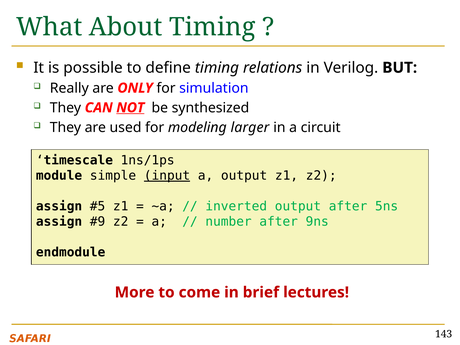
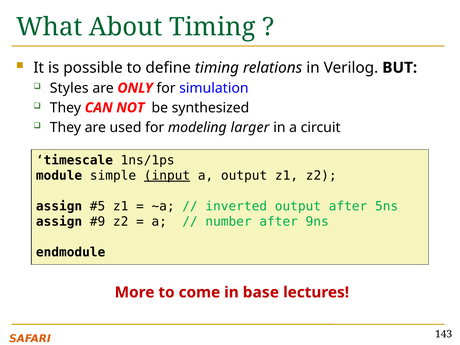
Really: Really -> Styles
NOT underline: present -> none
brief: brief -> base
